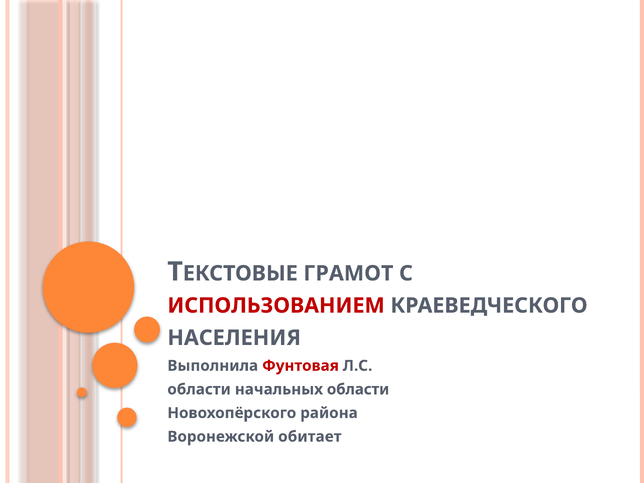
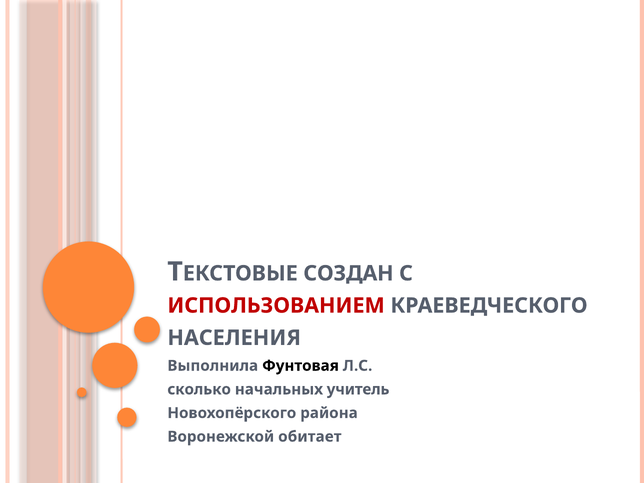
ГРАМОТ: ГРАМОТ -> СОЗДАН
Фунтовая colour: red -> black
области at (199, 389): области -> сколько
начальных области: области -> учитель
